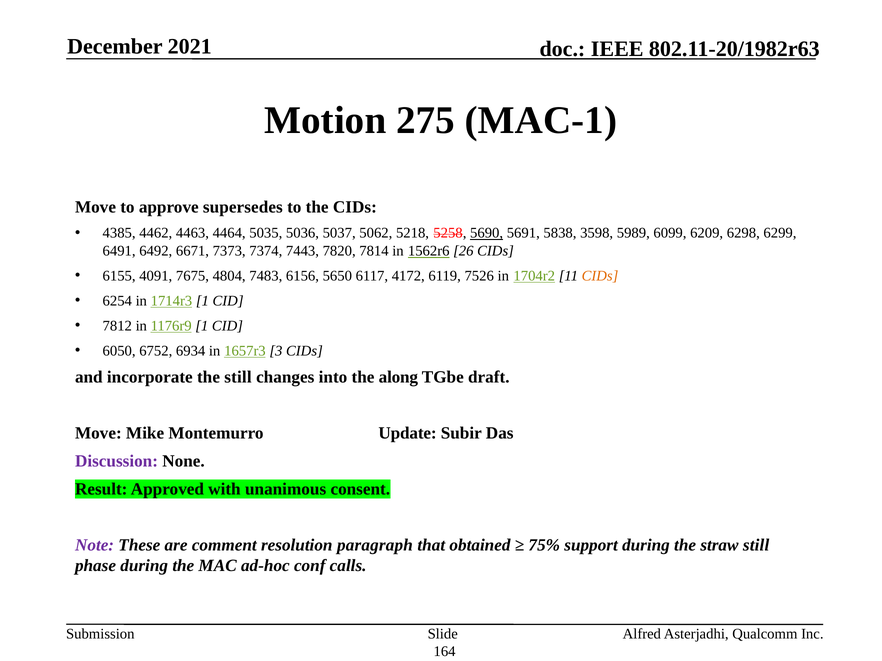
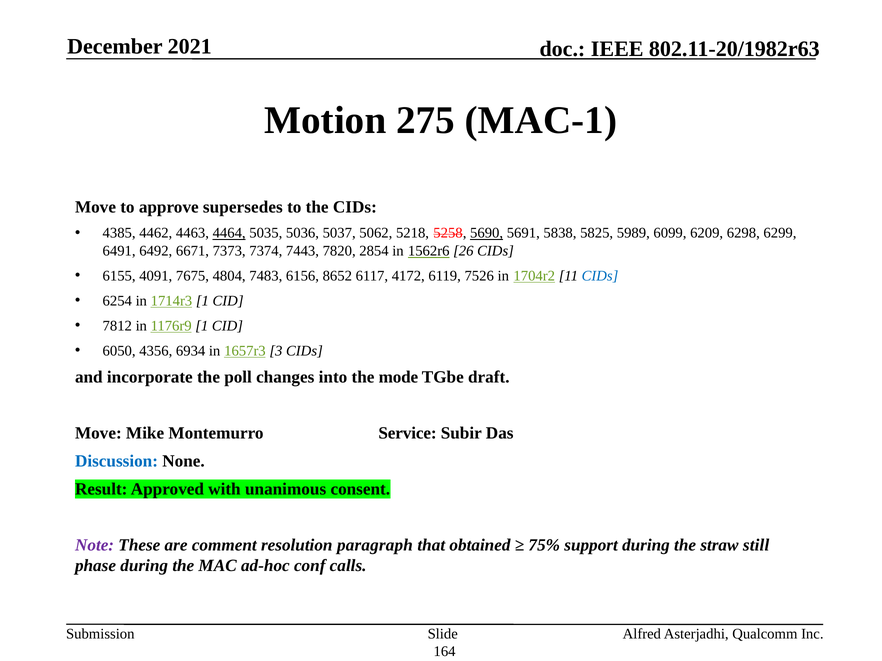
4464 underline: none -> present
3598: 3598 -> 5825
7814: 7814 -> 2854
5650: 5650 -> 8652
CIDs at (600, 276) colour: orange -> blue
6752: 6752 -> 4356
the still: still -> poll
along: along -> mode
Update: Update -> Service
Discussion colour: purple -> blue
